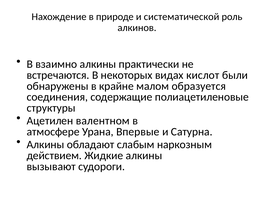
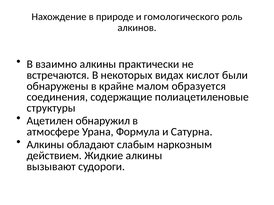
систематической: систематической -> гомологического
валентном: валентном -> обнаружил
Впервые: Впервые -> Формула
